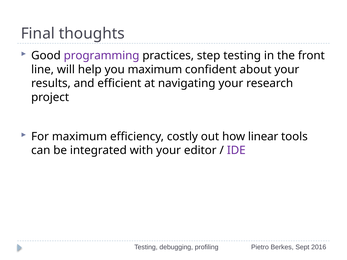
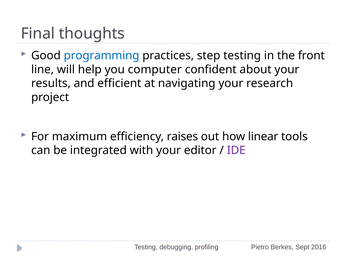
programming colour: purple -> blue
you maximum: maximum -> computer
costly: costly -> raises
